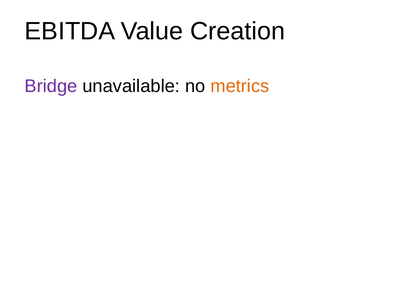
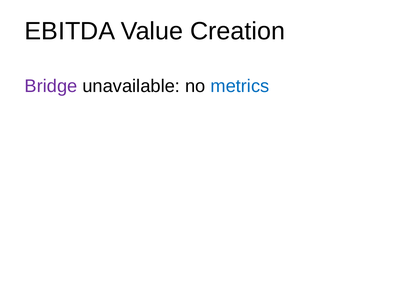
metrics colour: orange -> blue
